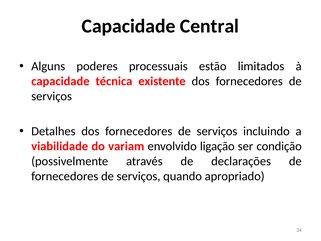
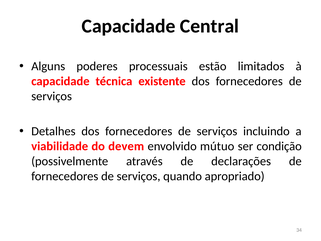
variam: variam -> devem
ligação: ligação -> mútuo
